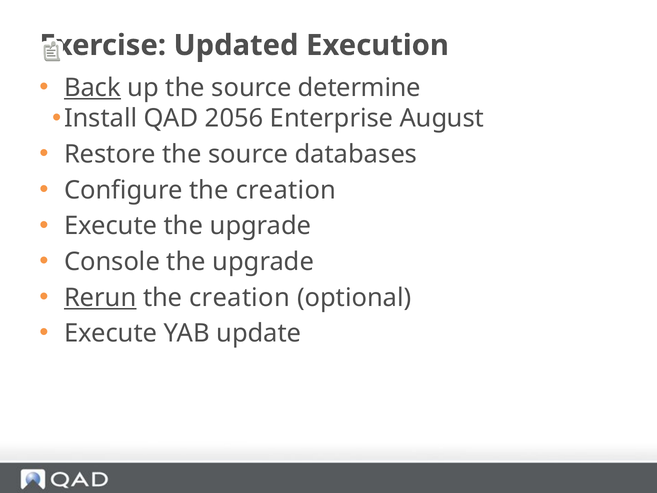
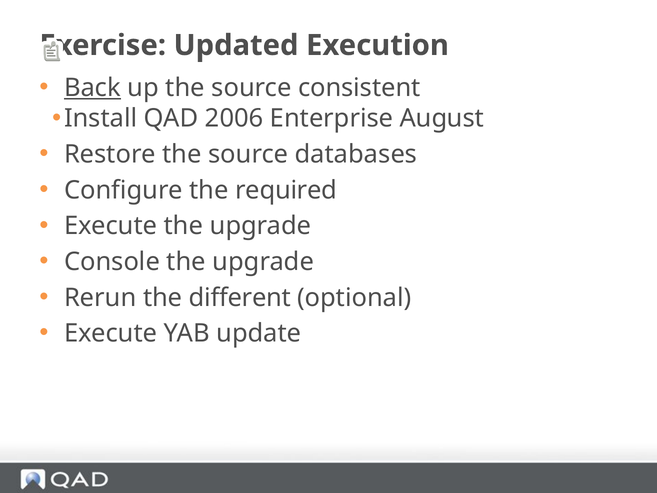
determine: determine -> consistent
2056: 2056 -> 2006
Configure the creation: creation -> required
Rerun underline: present -> none
creation at (240, 297): creation -> different
